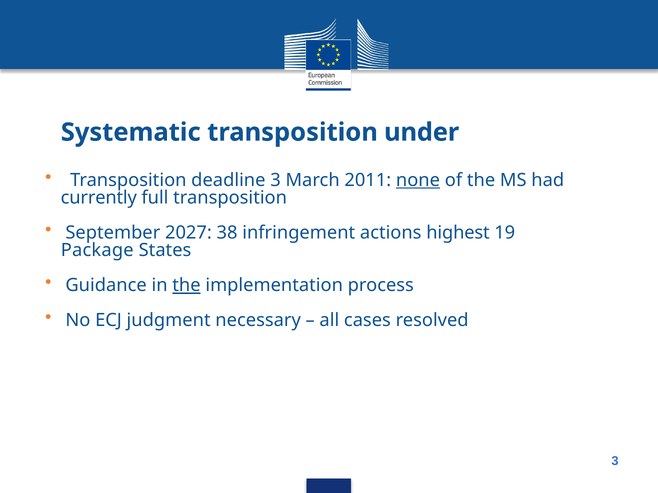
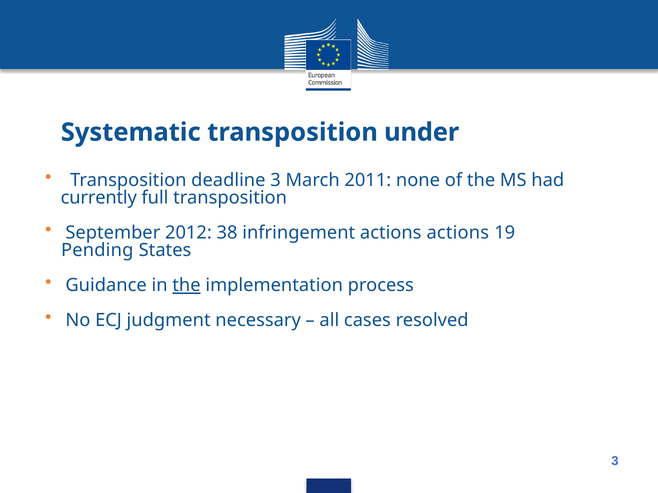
none underline: present -> none
2027: 2027 -> 2012
actions highest: highest -> actions
Package: Package -> Pending
